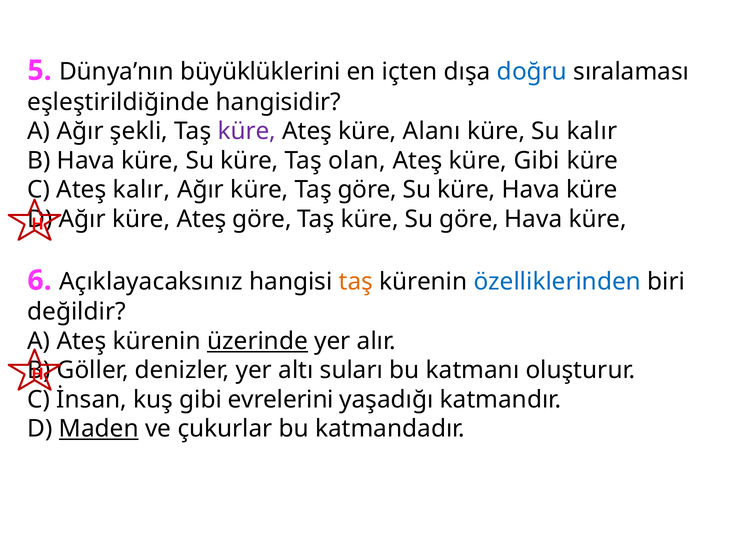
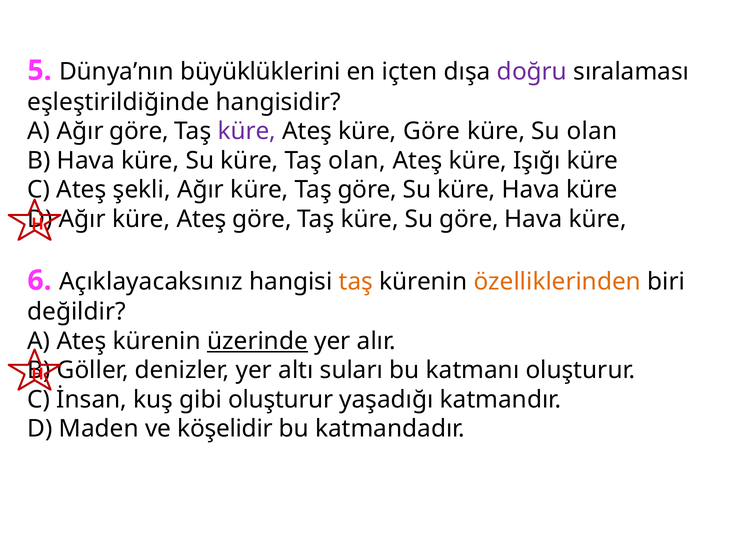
doğru colour: blue -> purple
Ağır şekli: şekli -> göre
küre Alanı: Alanı -> Göre
Su kalır: kalır -> olan
küre Gibi: Gibi -> Işığı
Ateş kalır: kalır -> şekli
özelliklerinden colour: blue -> orange
gibi evrelerini: evrelerini -> oluşturur
Maden underline: present -> none
çukurlar: çukurlar -> köşelidir
